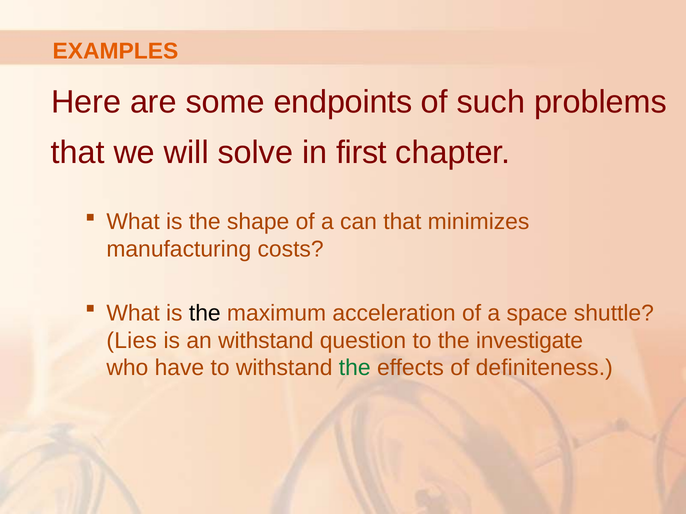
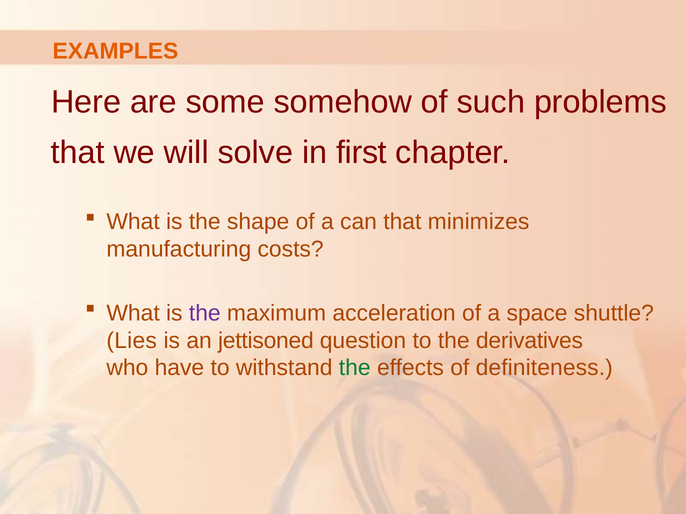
endpoints: endpoints -> somehow
the at (205, 313) colour: black -> purple
an withstand: withstand -> jettisoned
investigate: investigate -> derivatives
